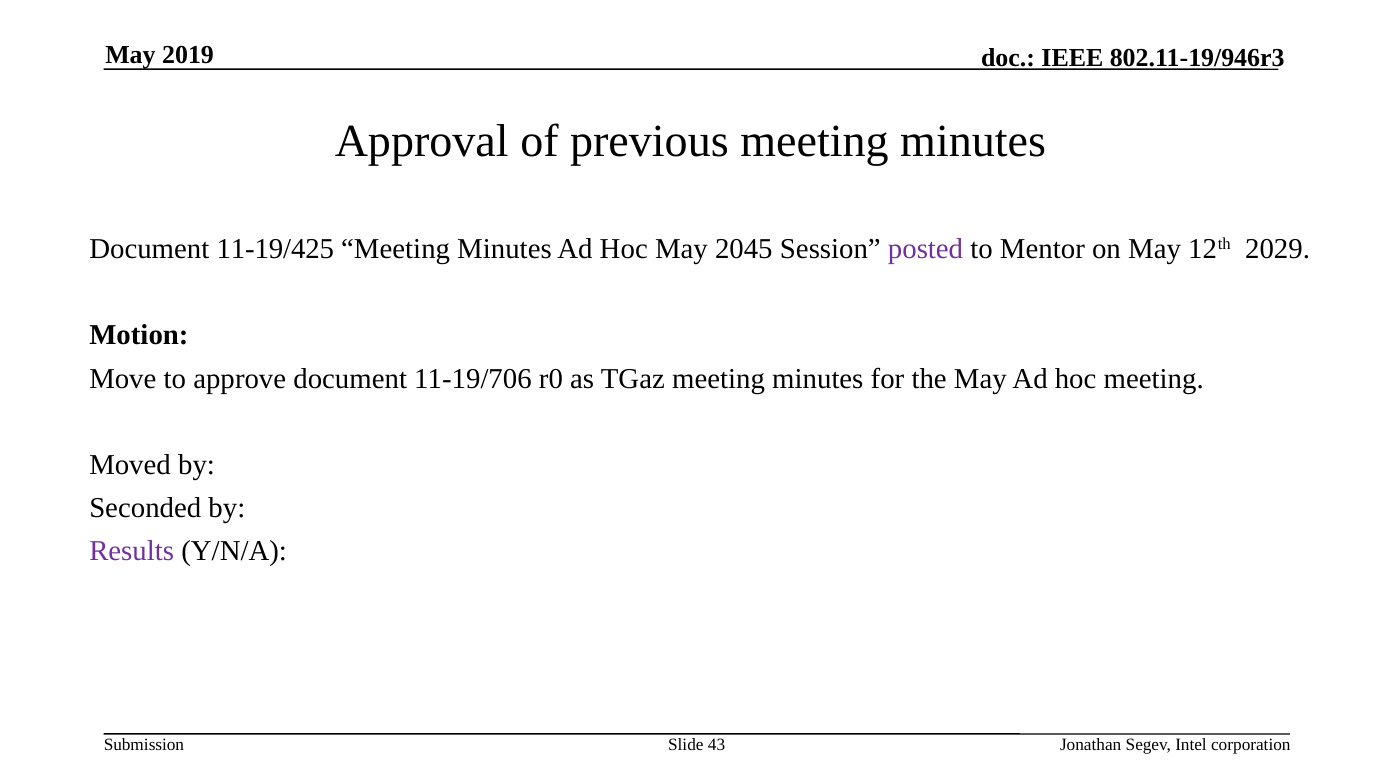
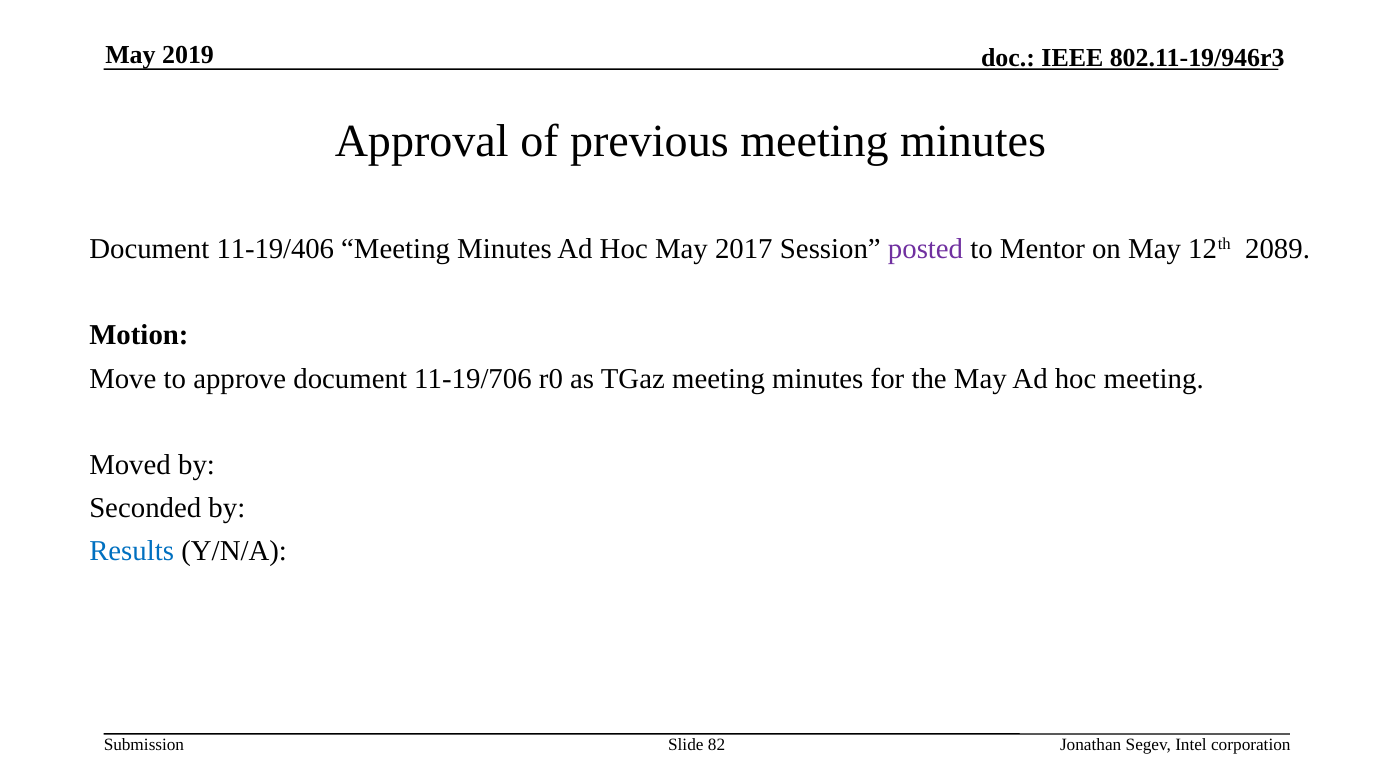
11-19/425: 11-19/425 -> 11-19/406
2045: 2045 -> 2017
2029: 2029 -> 2089
Results colour: purple -> blue
43: 43 -> 82
